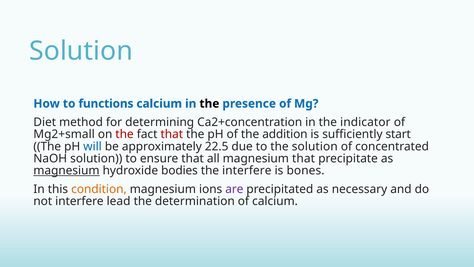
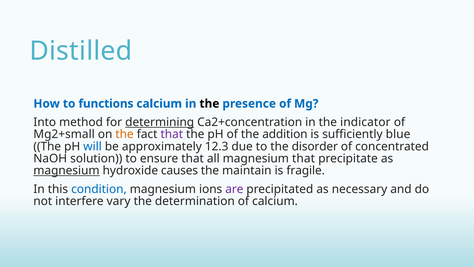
Solution at (81, 51): Solution -> Distilled
Diet: Diet -> Into
determining underline: none -> present
the at (125, 134) colour: red -> orange
that at (172, 134) colour: red -> purple
start: start -> blue
22.5: 22.5 -> 12.3
the solution: solution -> disorder
bodies: bodies -> causes
the interfere: interfere -> maintain
bones: bones -> fragile
condition colour: orange -> blue
lead: lead -> vary
